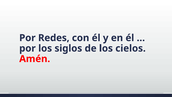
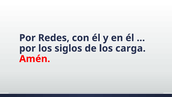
cielos: cielos -> carga
